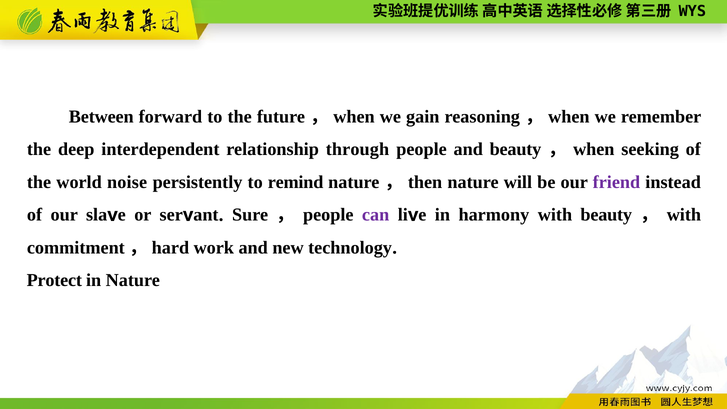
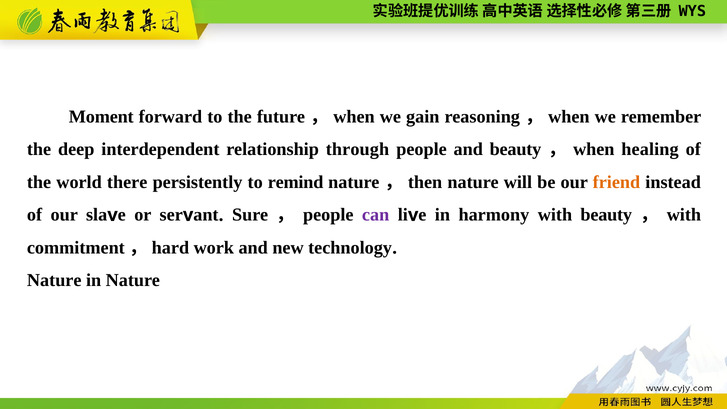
Between: Between -> Moment
seeking: seeking -> healing
noise: noise -> there
friend colour: purple -> orange
Protect at (54, 280): Protect -> Nature
